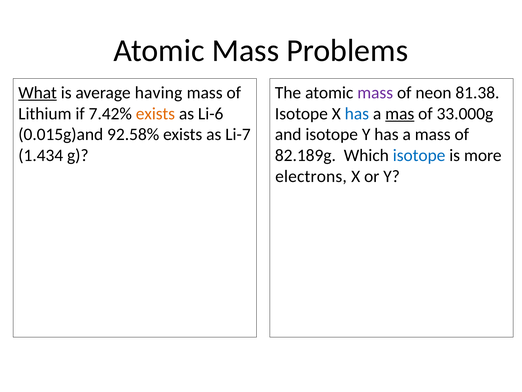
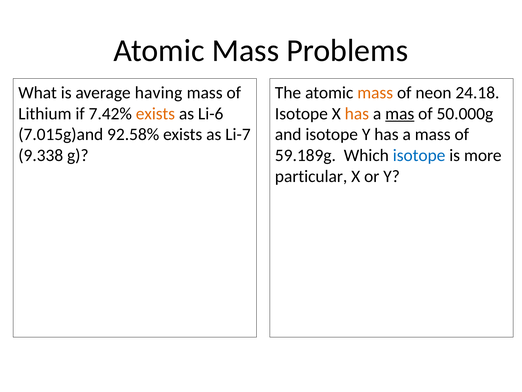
What underline: present -> none
mass at (375, 93) colour: purple -> orange
81.38: 81.38 -> 24.18
has at (357, 113) colour: blue -> orange
33.000g: 33.000g -> 50.000g
0.015g)and: 0.015g)and -> 7.015g)and
1.434: 1.434 -> 9.338
82.189g: 82.189g -> 59.189g
electrons: electrons -> particular
